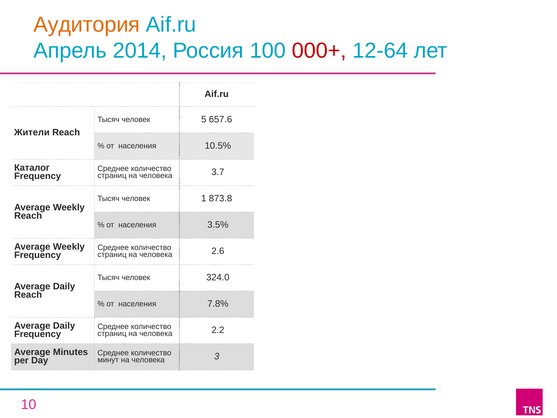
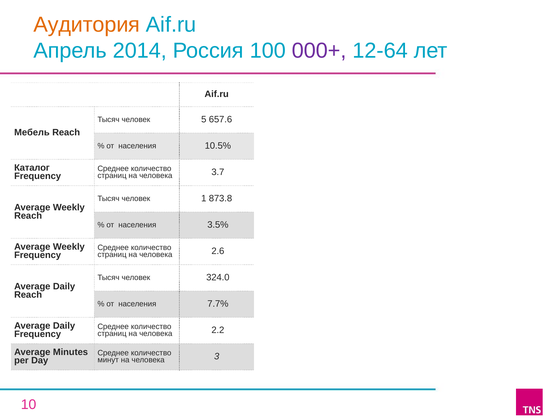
000+ colour: red -> purple
Жители: Жители -> Мебель
7.8%: 7.8% -> 7.7%
